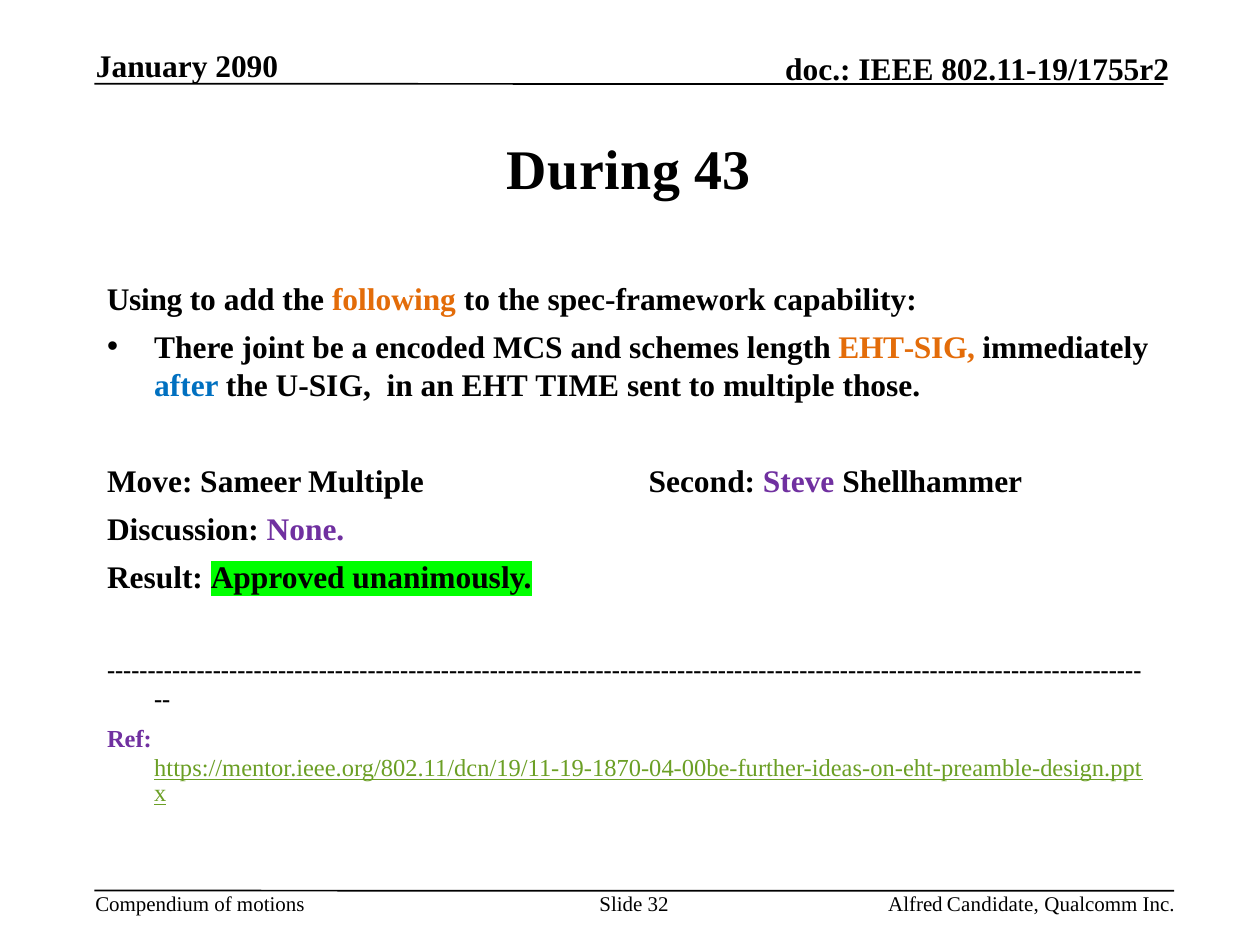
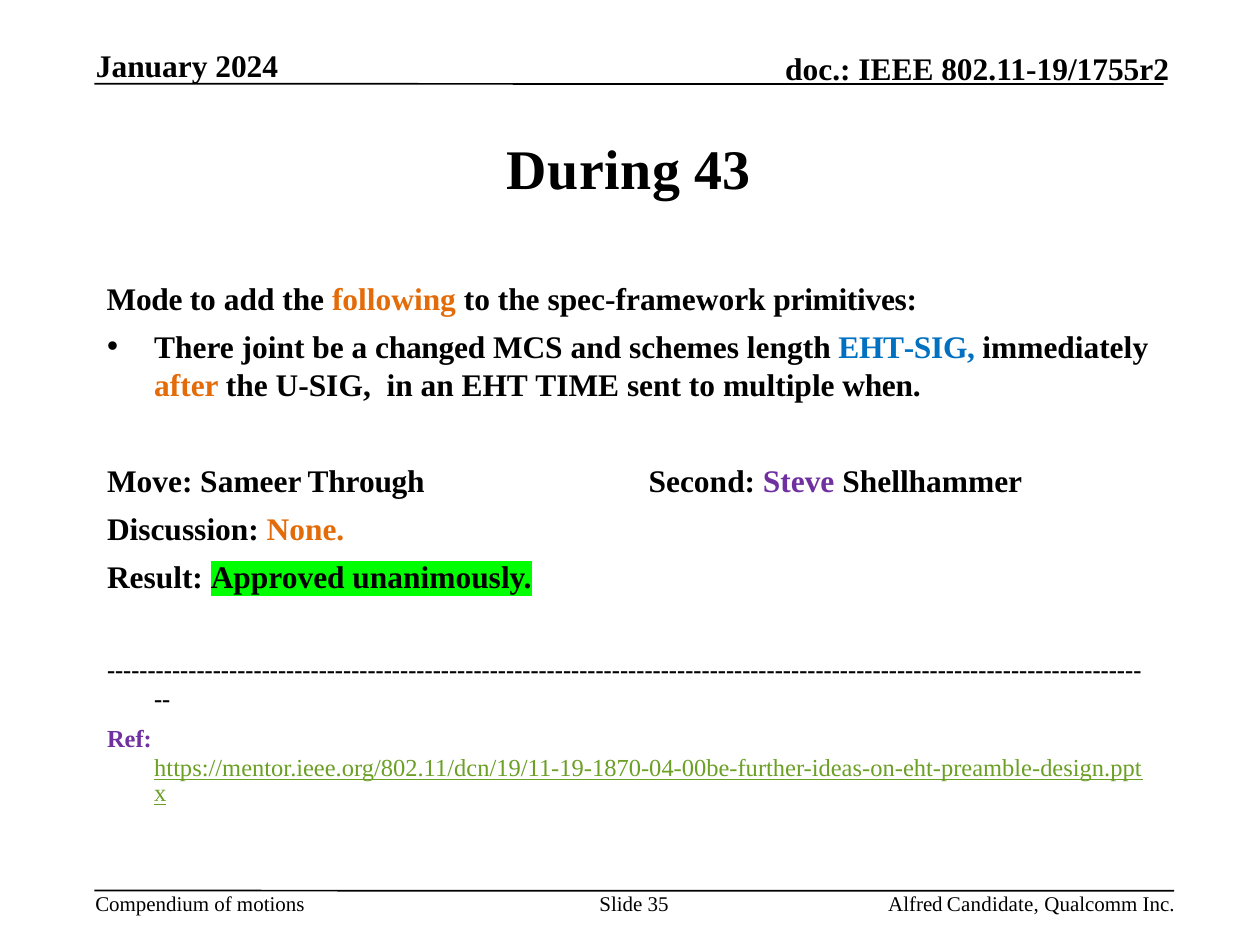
2090: 2090 -> 2024
Using: Using -> Mode
capability: capability -> primitives
encoded: encoded -> changed
EHT-SIG colour: orange -> blue
after colour: blue -> orange
those: those -> when
Sameer Multiple: Multiple -> Through
None colour: purple -> orange
32: 32 -> 35
